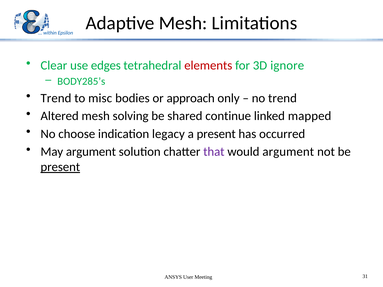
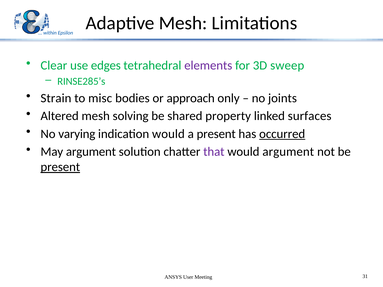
elements colour: red -> purple
ignore: ignore -> sweep
BODY285’s: BODY285’s -> RINSE285’s
Trend at (56, 98): Trend -> Strain
no trend: trend -> joints
continue: continue -> property
mapped: mapped -> surfaces
choose: choose -> varying
indication legacy: legacy -> would
occurred underline: none -> present
